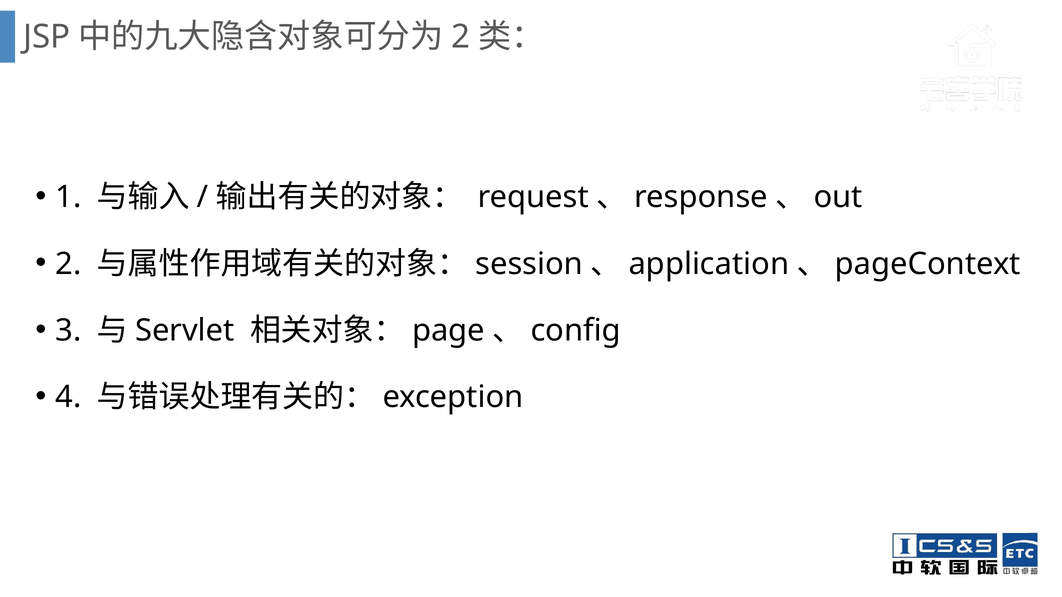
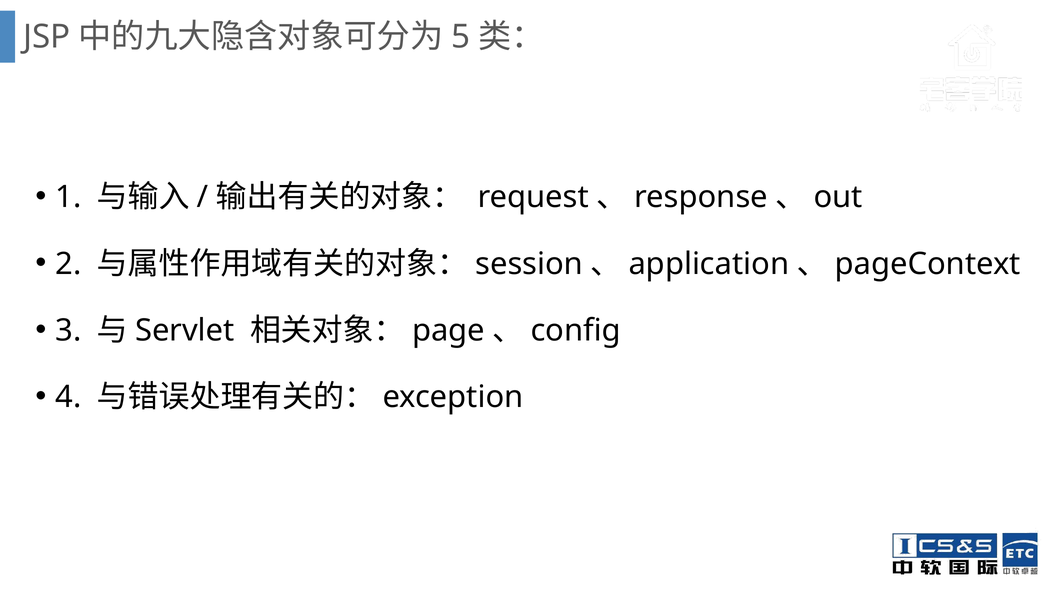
2 at (461, 37): 2 -> 5
